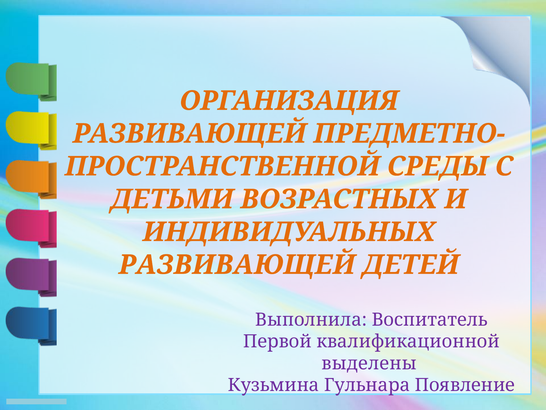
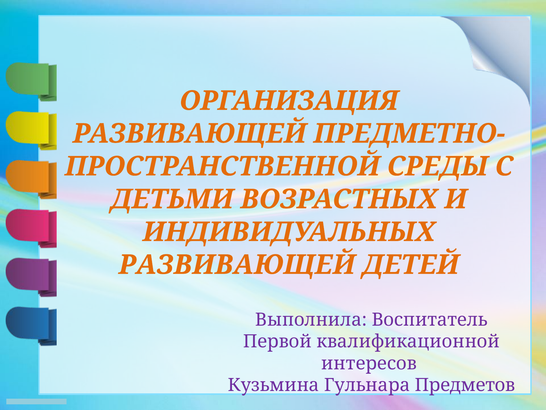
выделены: выделены -> интересов
Появление: Появление -> Предметов
